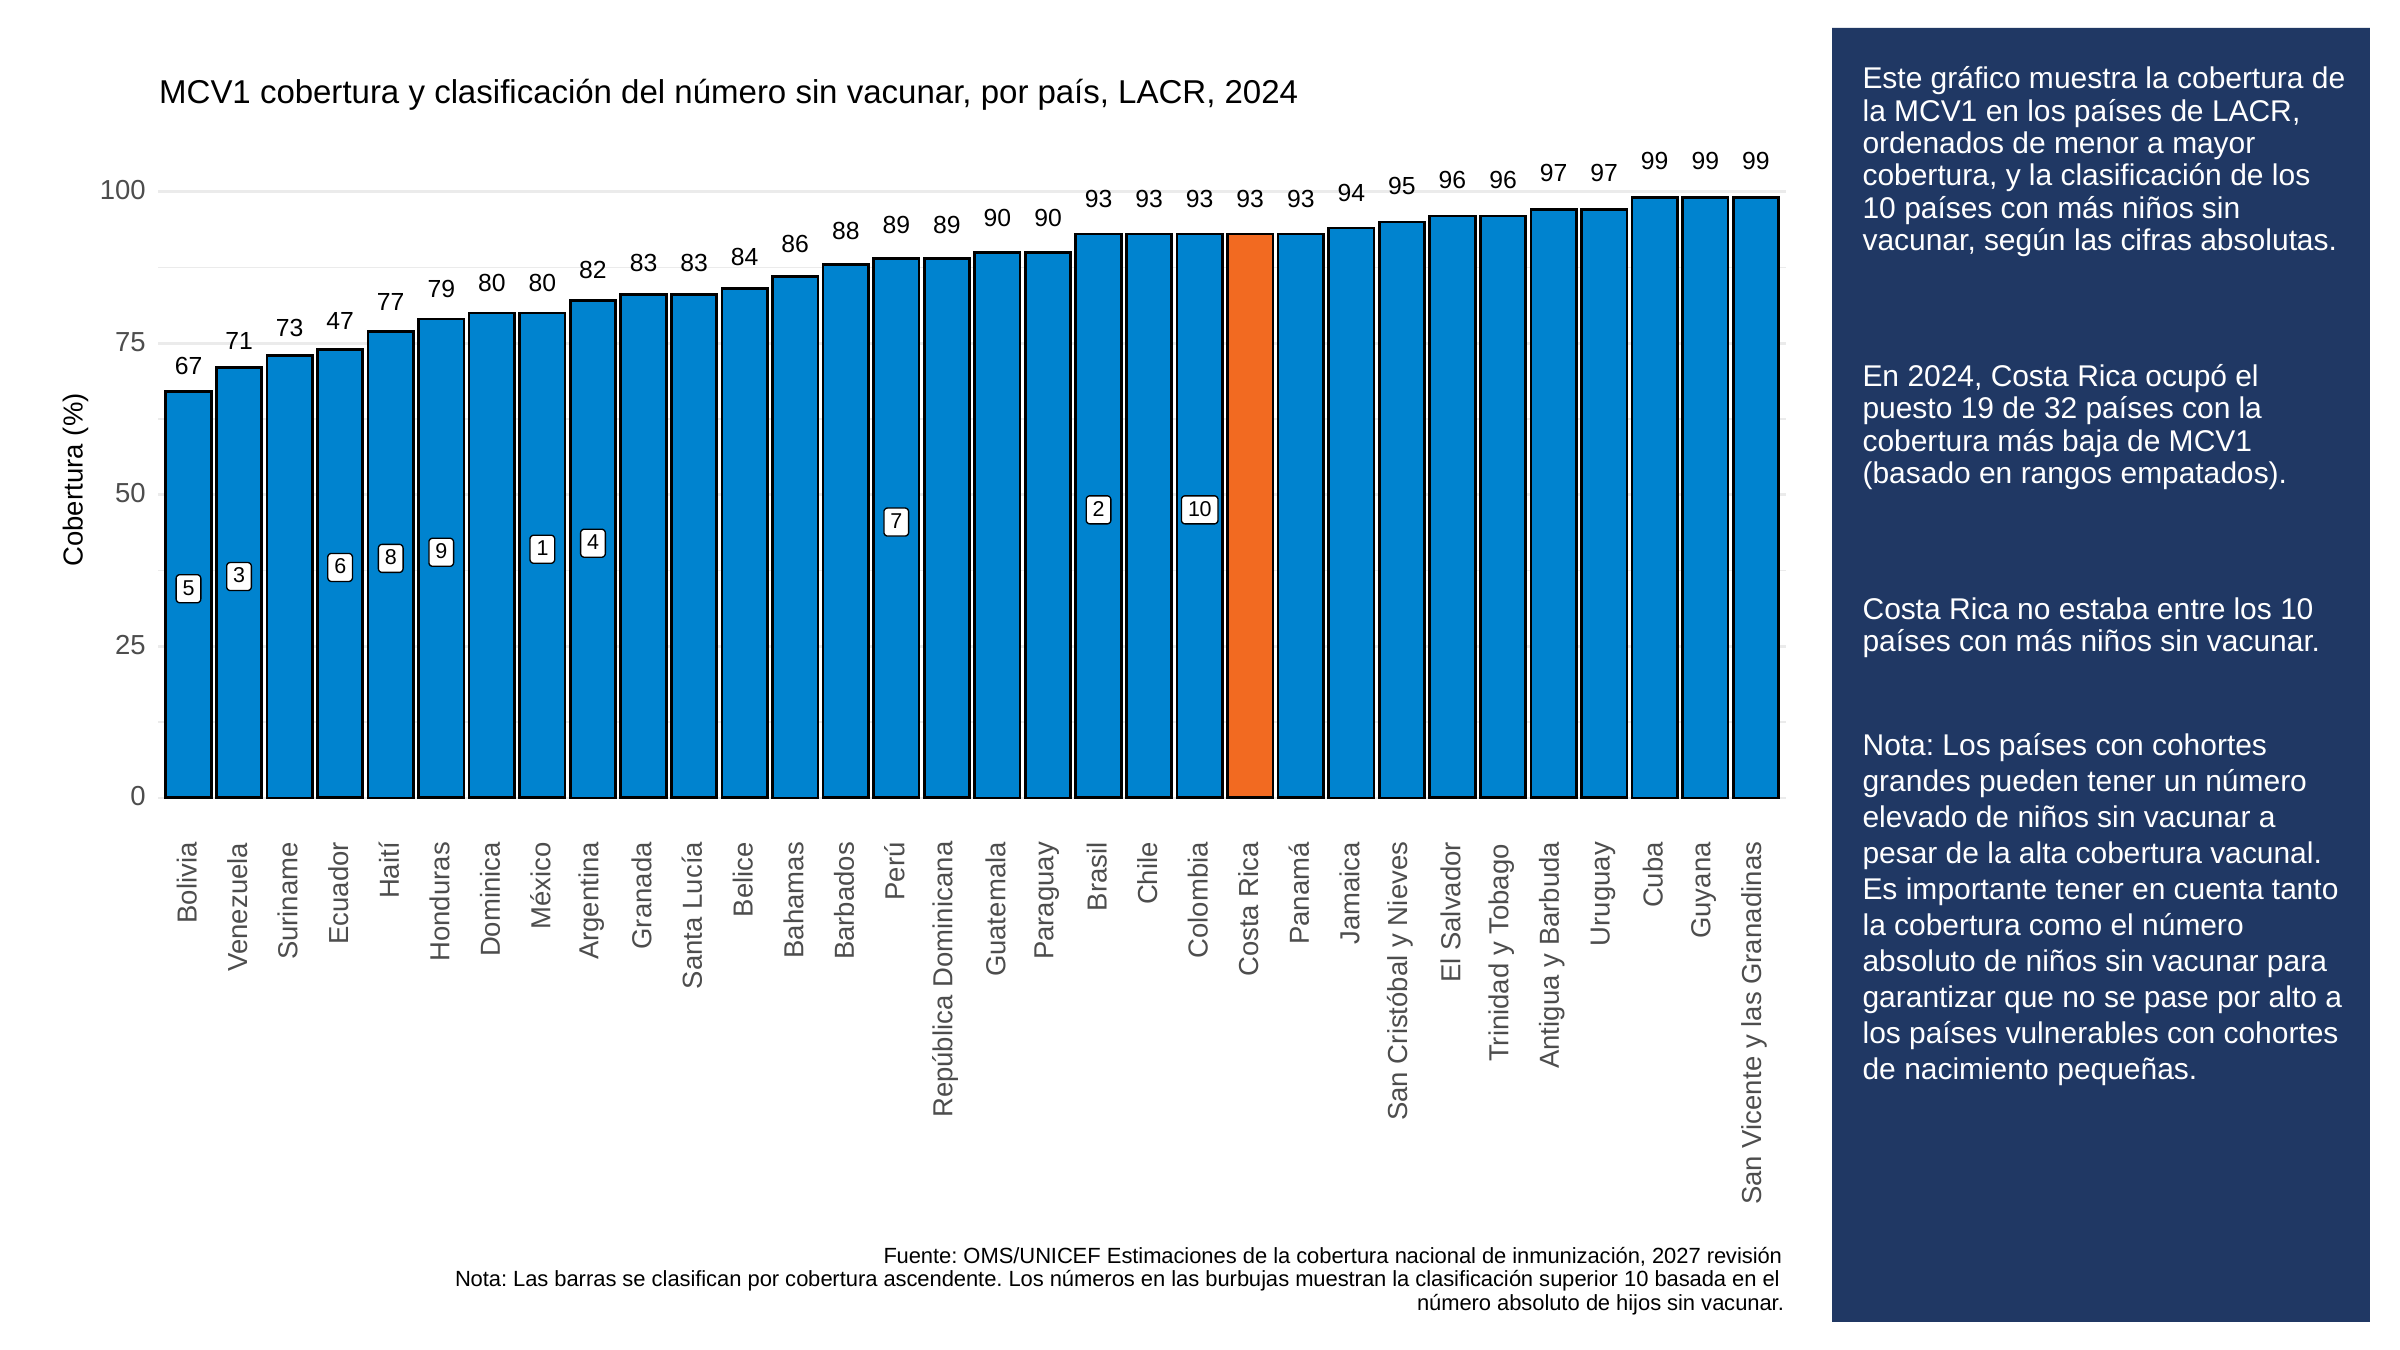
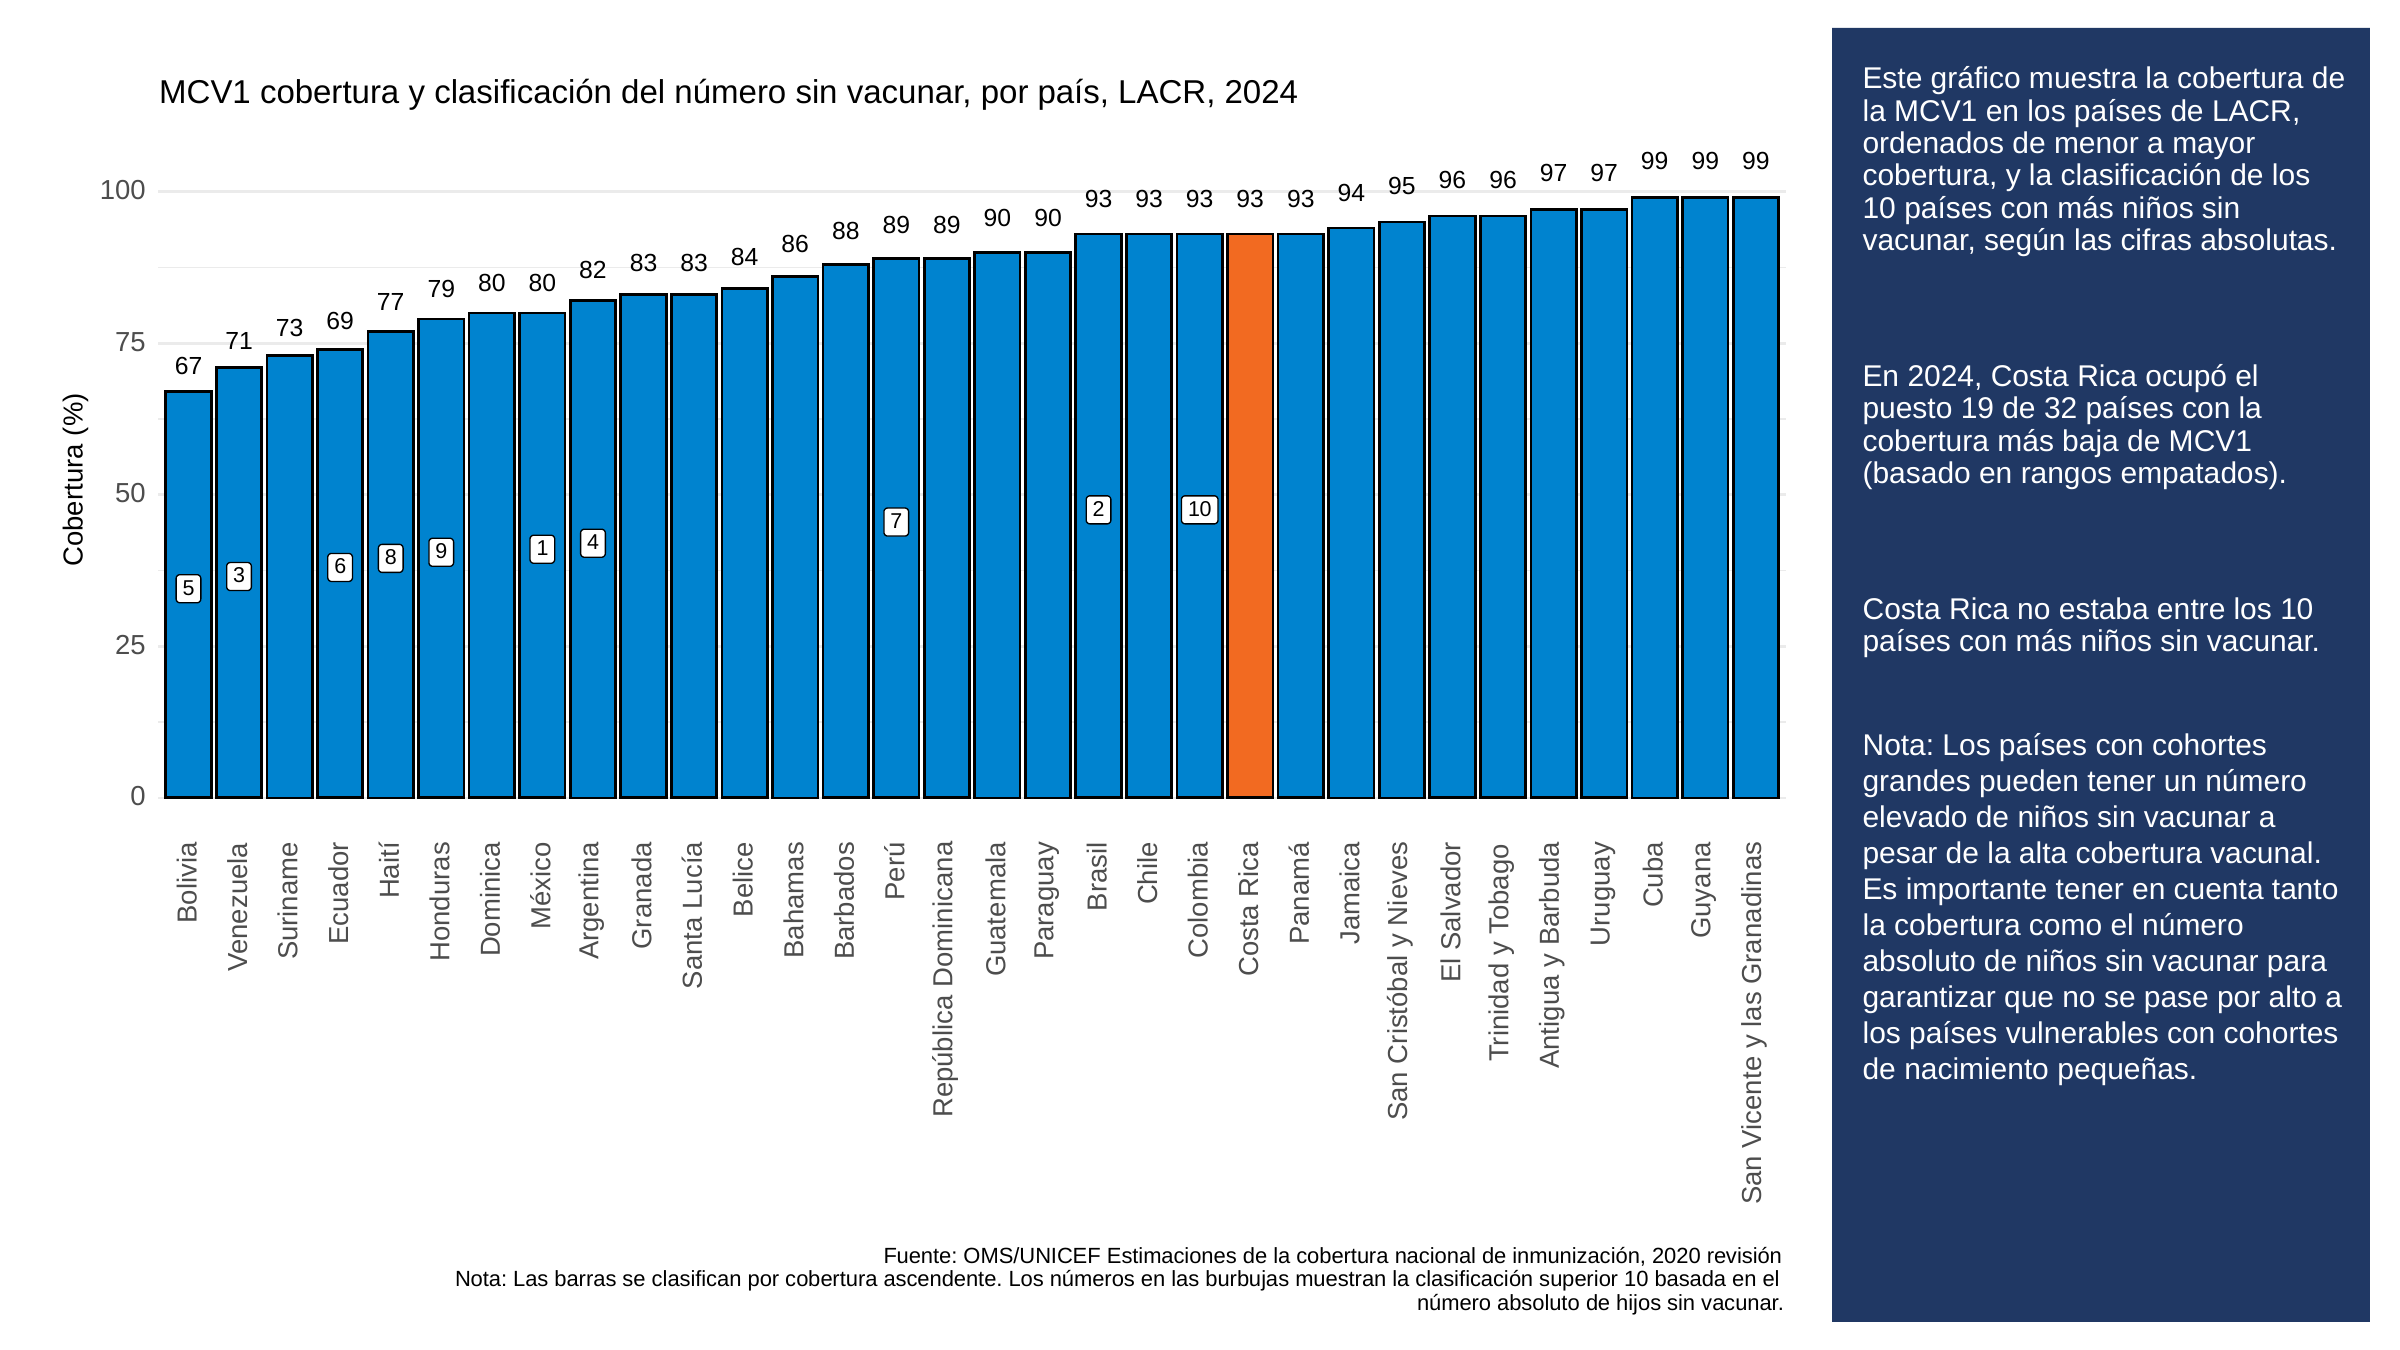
47: 47 -> 69
2027: 2027 -> 2020
